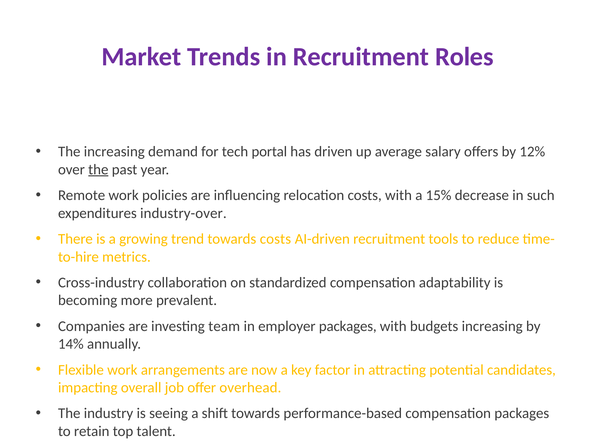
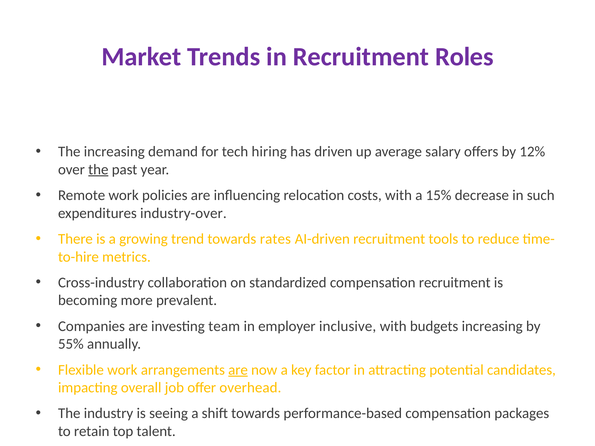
portal: portal -> hiring
towards costs: costs -> rates
compensation adaptability: adaptability -> recruitment
employer packages: packages -> inclusive
14%: 14% -> 55%
are at (238, 370) underline: none -> present
